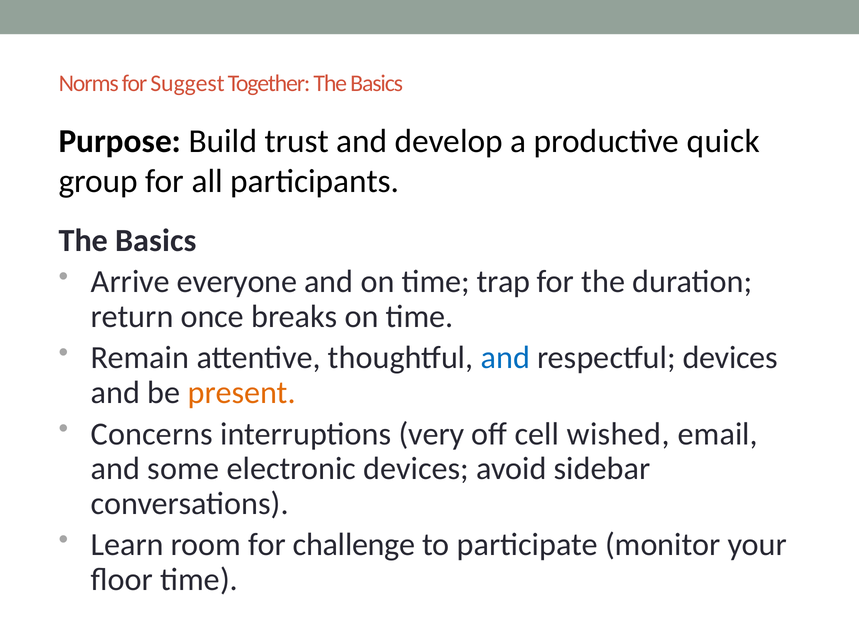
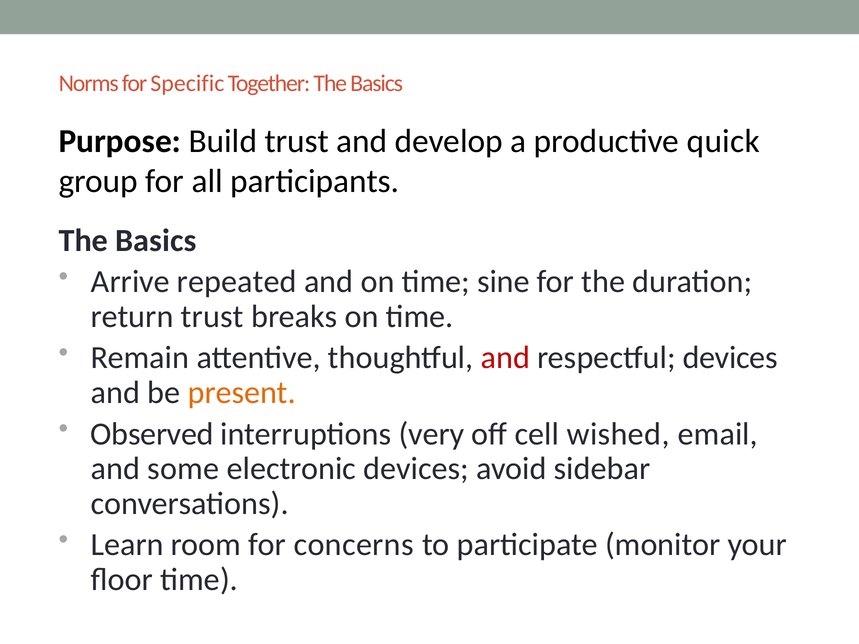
Suggest: Suggest -> Specific
everyone: everyone -> repeated
trap: trap -> sine
return once: once -> trust
and at (505, 358) colour: blue -> red
Concerns: Concerns -> Observed
challenge: challenge -> concerns
